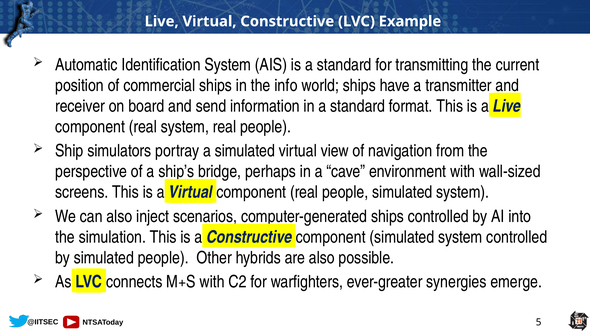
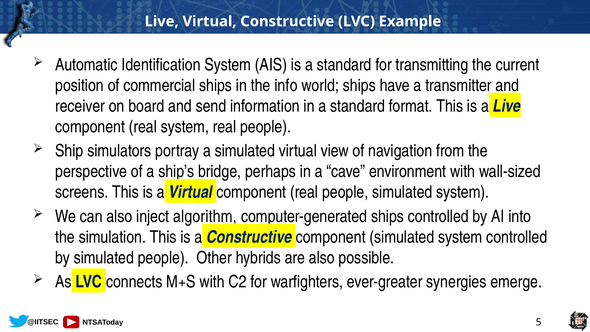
scenarios: scenarios -> algorithm
